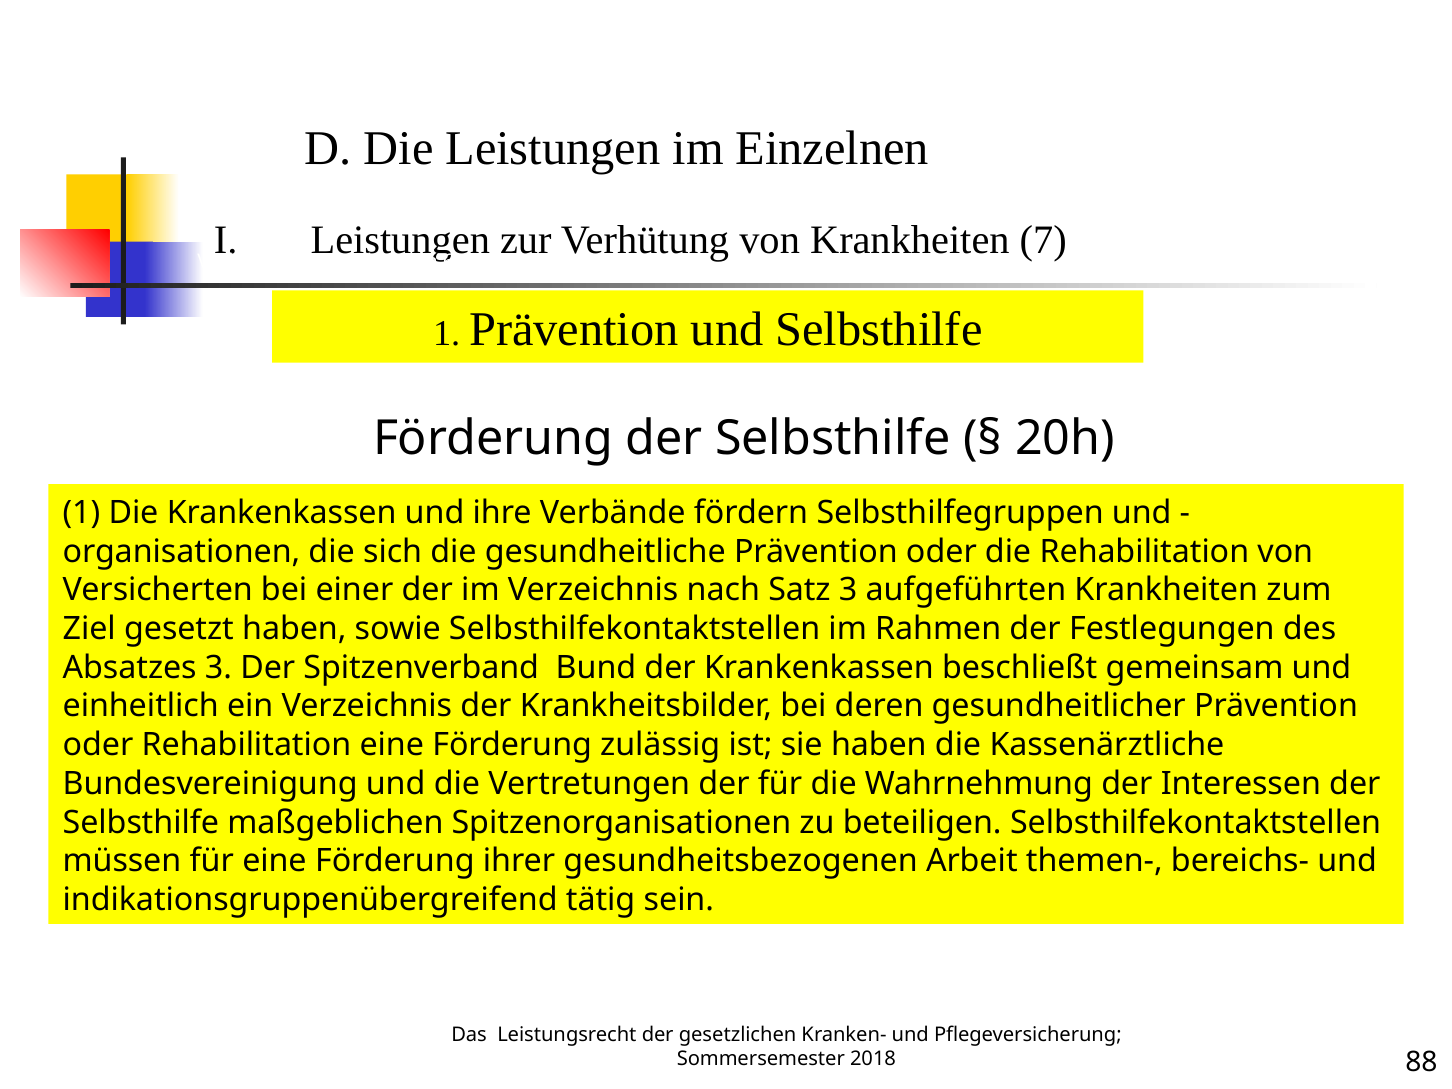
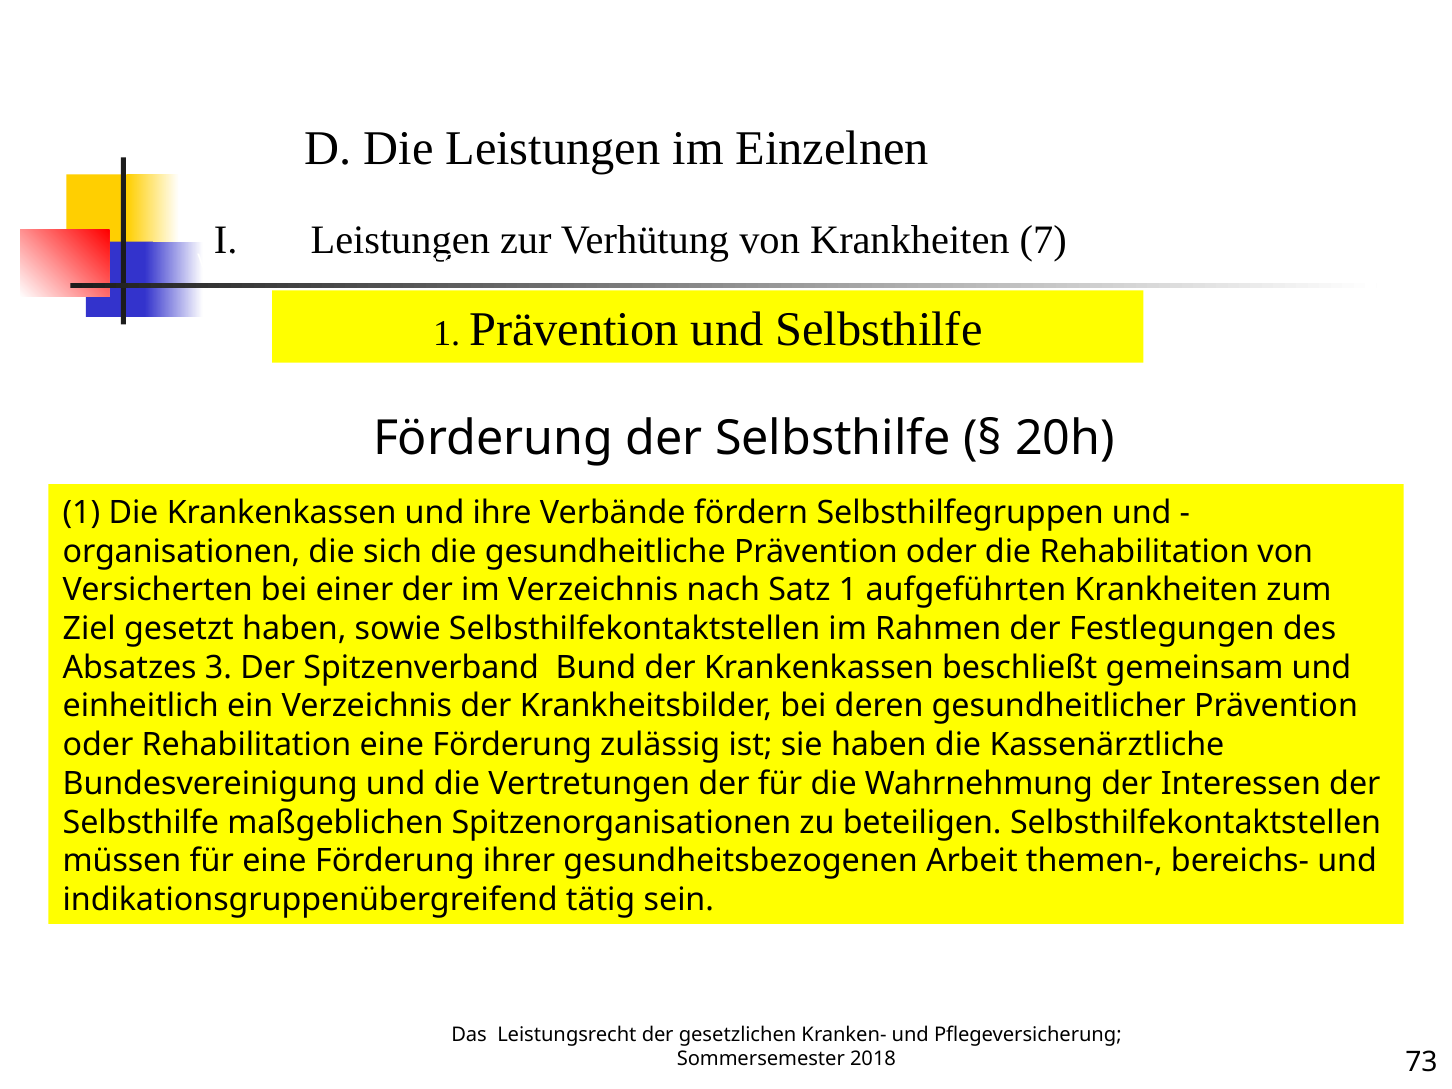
Satz 3: 3 -> 1
88: 88 -> 73
